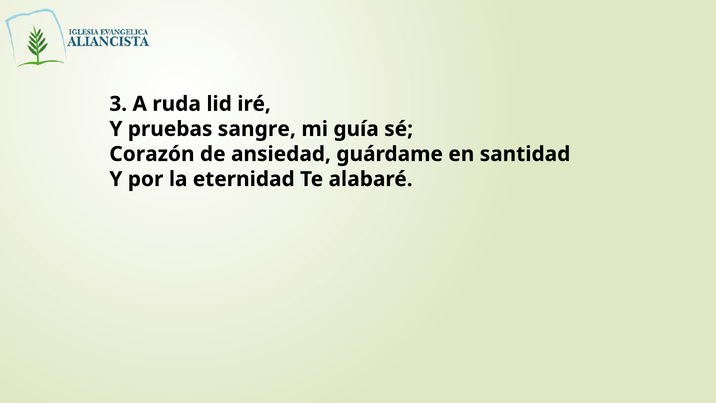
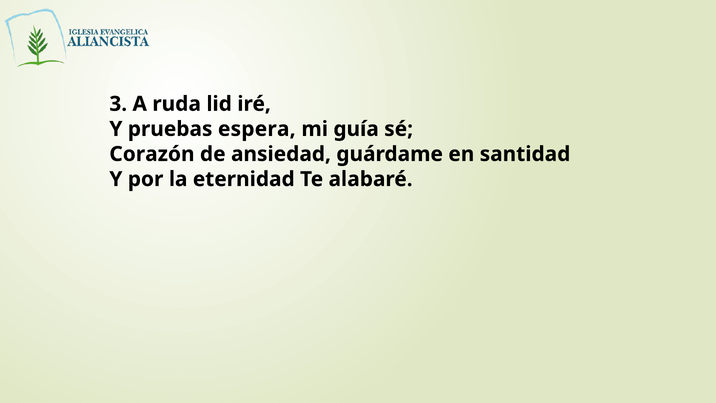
sangre: sangre -> espera
